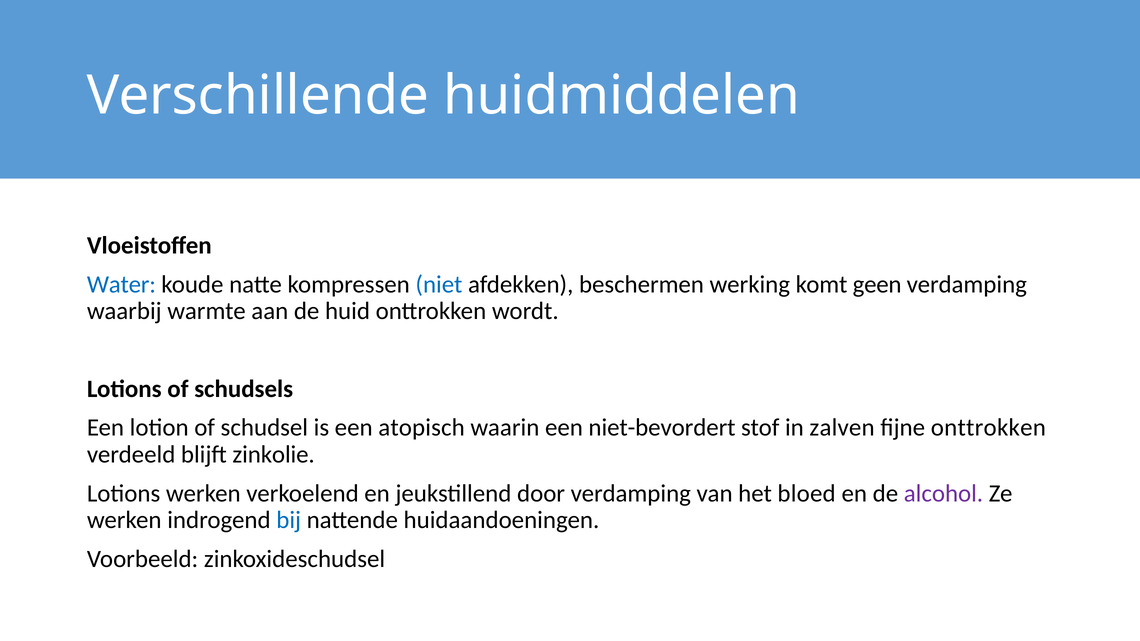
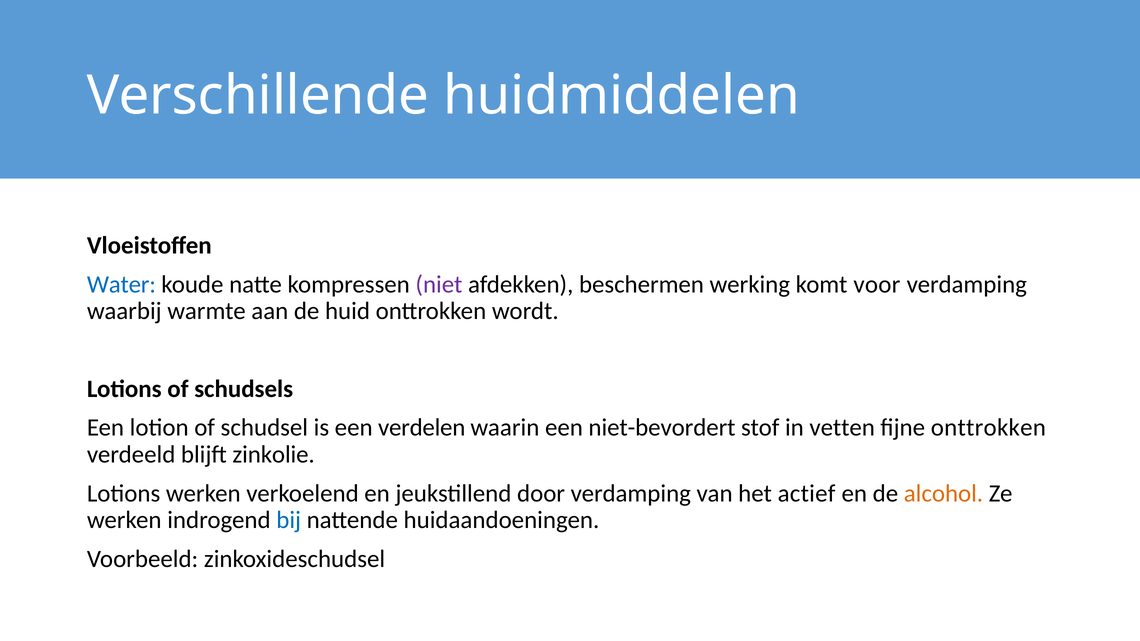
niet colour: blue -> purple
geen: geen -> voor
atopisch: atopisch -> verdelen
zalven: zalven -> vetten
bloed: bloed -> actief
alcohol colour: purple -> orange
